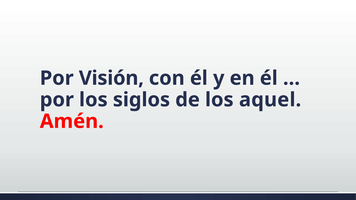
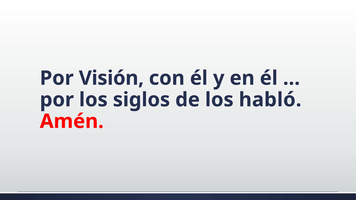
aquel: aquel -> habló
